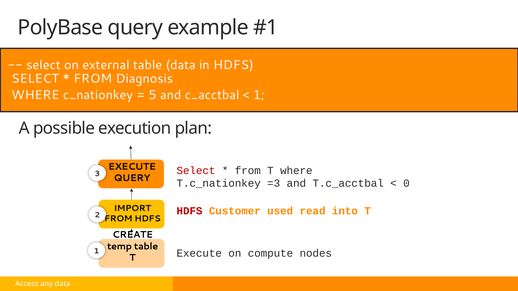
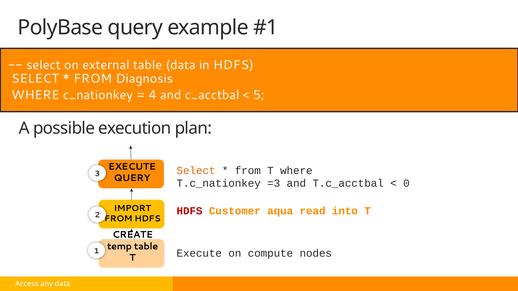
5: 5 -> 4
1 at (259, 95): 1 -> 5
Select at (196, 171) colour: red -> orange
used: used -> aqua
